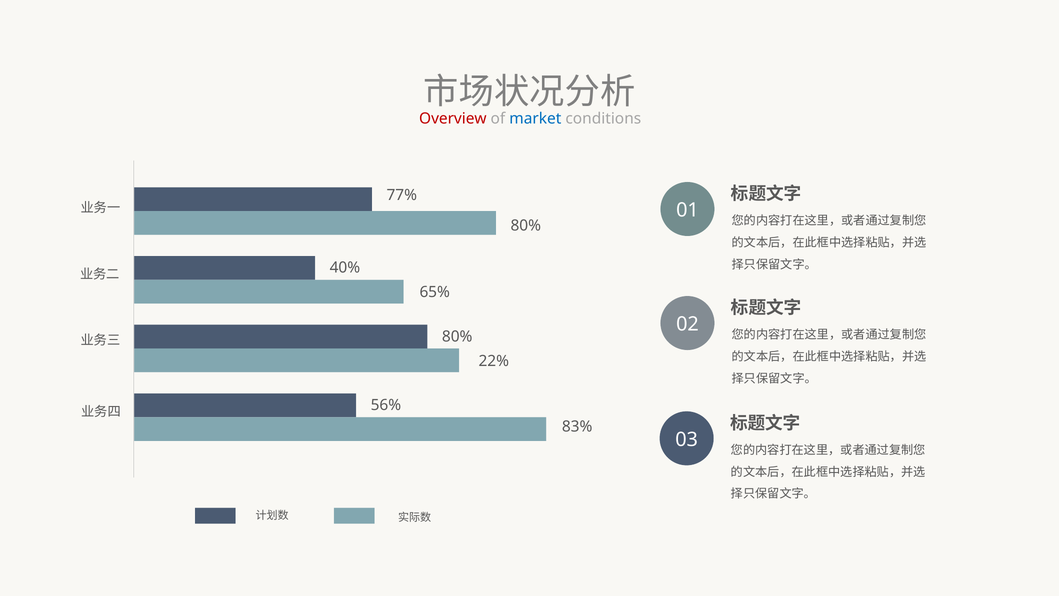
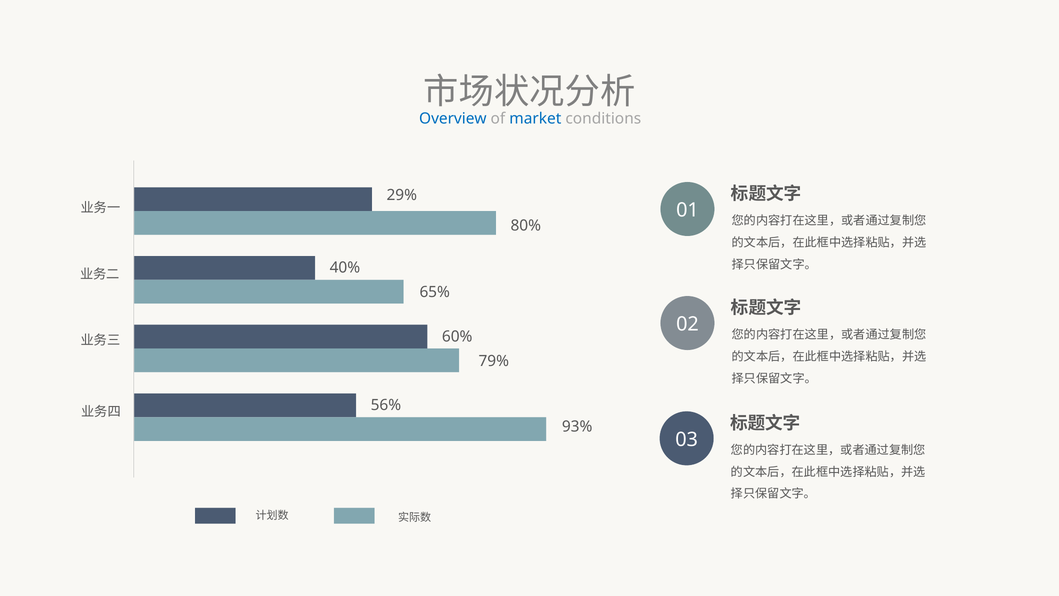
Overview colour: red -> blue
77%: 77% -> 29%
80% at (457, 336): 80% -> 60%
22%: 22% -> 79%
83%: 83% -> 93%
